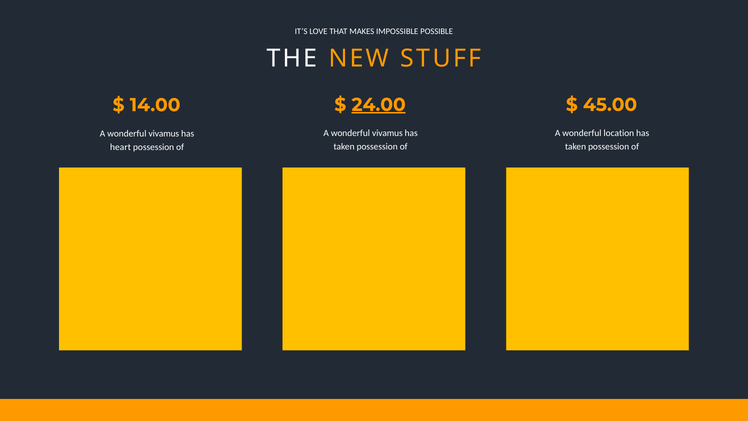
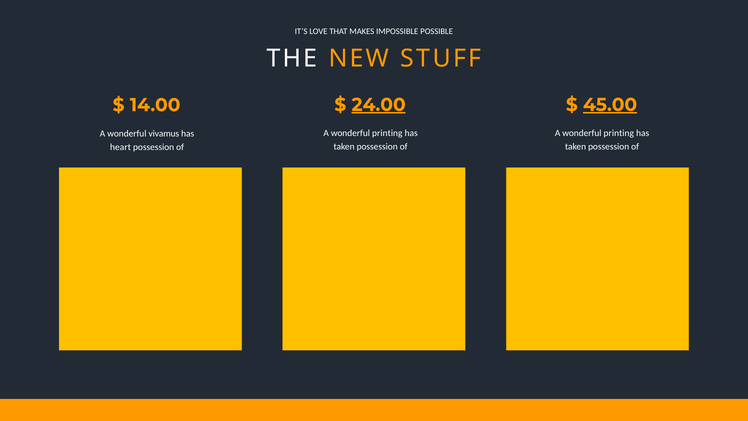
45.00 underline: none -> present
vivamus at (387, 133): vivamus -> printing
location at (619, 133): location -> printing
